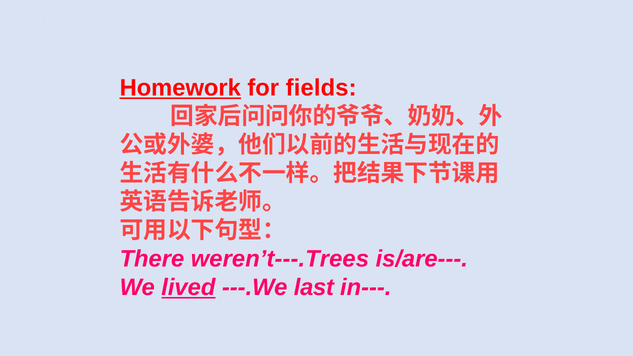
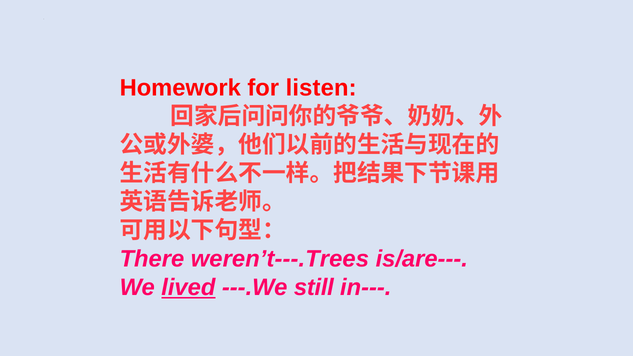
Homework underline: present -> none
fields: fields -> listen
last: last -> still
